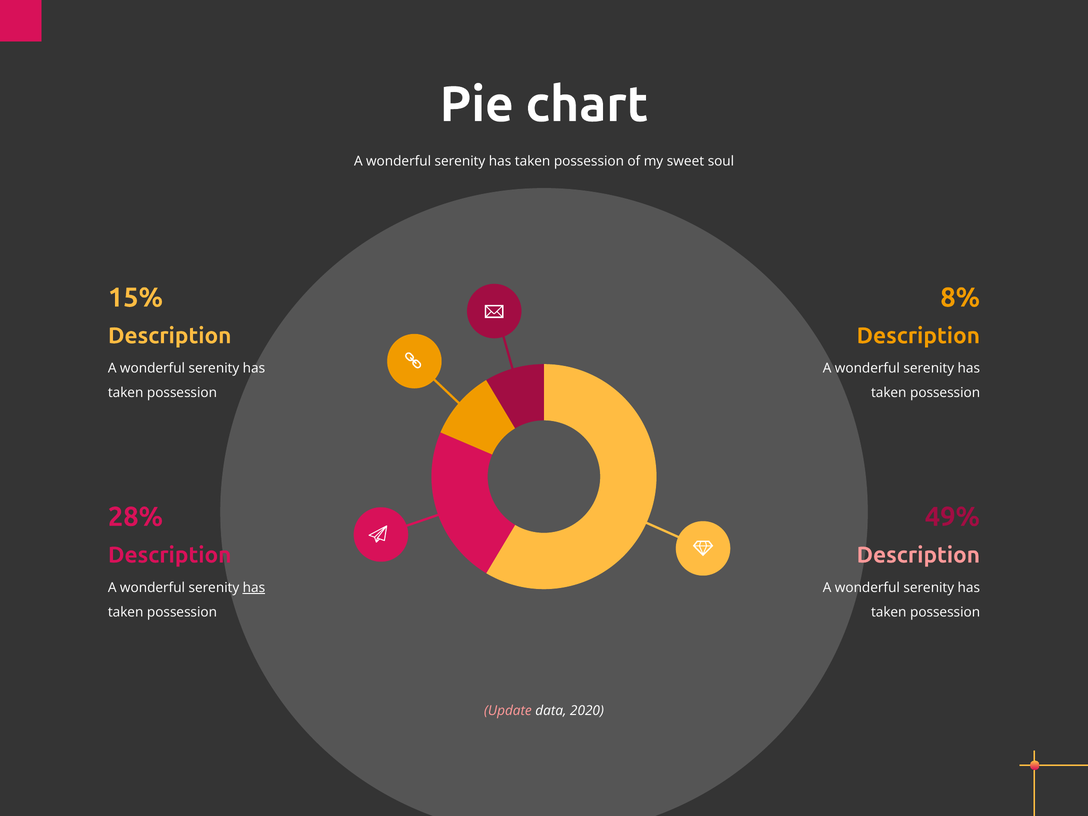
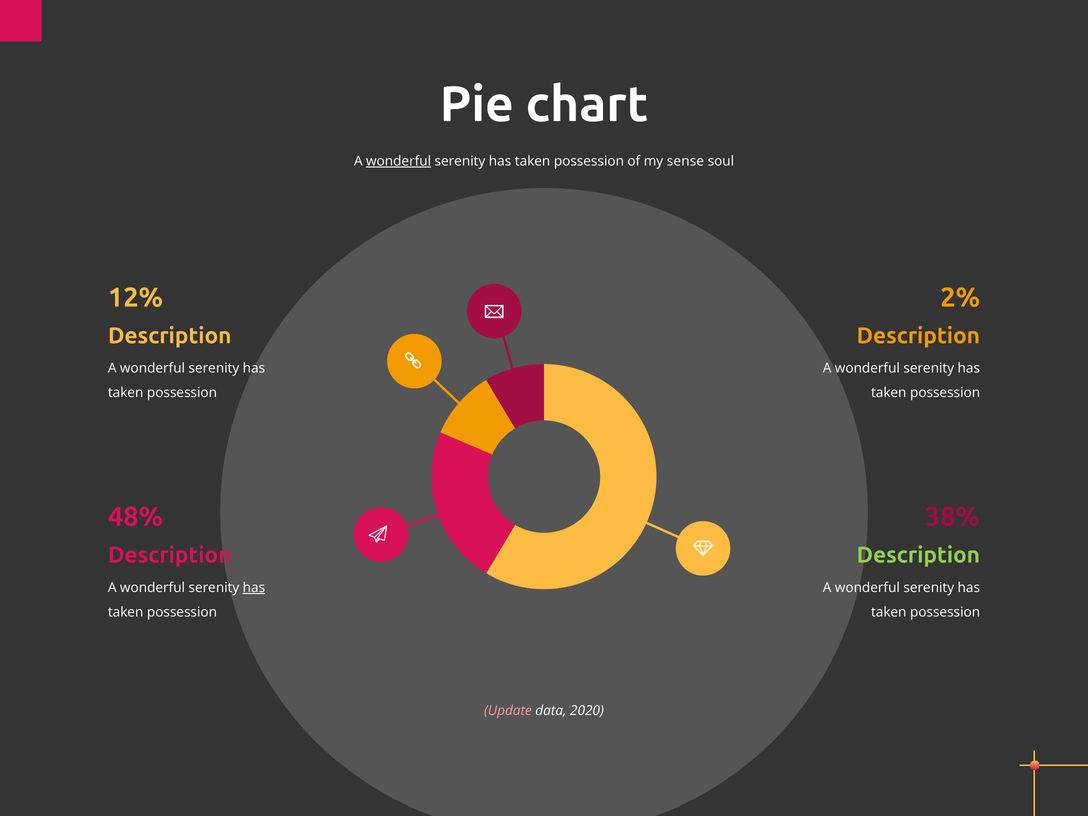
wonderful at (399, 161) underline: none -> present
sweet: sweet -> sense
15%: 15% -> 12%
8%: 8% -> 2%
28%: 28% -> 48%
49%: 49% -> 38%
Description at (918, 555) colour: pink -> light green
